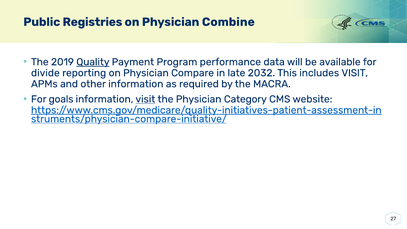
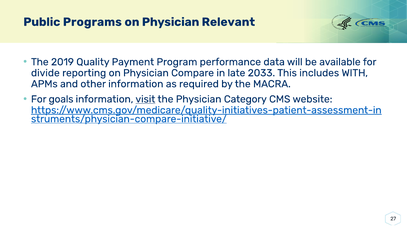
Registries: Registries -> Programs
Combine: Combine -> Relevant
Quality underline: present -> none
2032: 2032 -> 2033
includes VISIT: VISIT -> WITH
